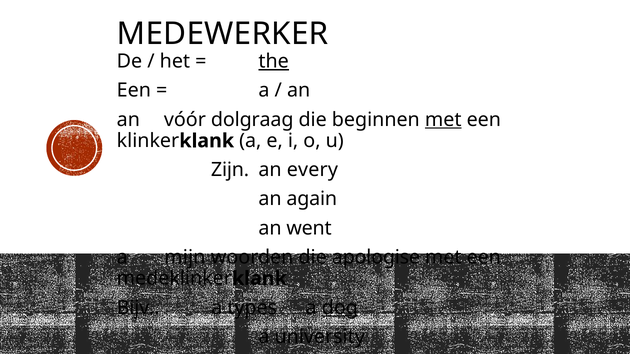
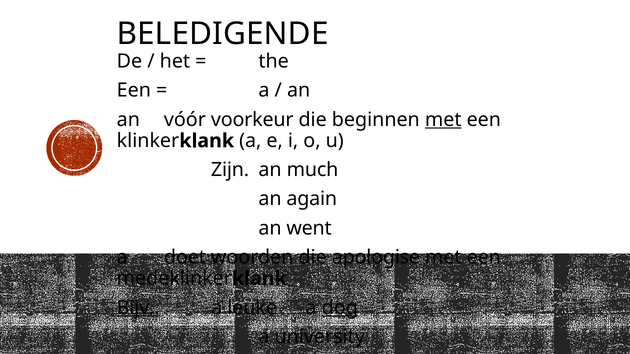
MEDEWERKER: MEDEWERKER -> BELEDIGENDE
the underline: present -> none
dolgraag: dolgraag -> voorkeur
every: every -> much
mijn: mijn -> doet
Bijv underline: none -> present
types: types -> leuke
